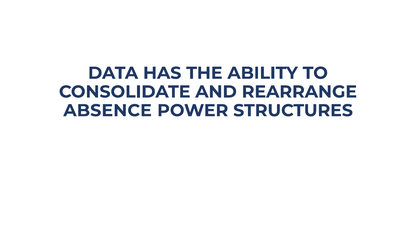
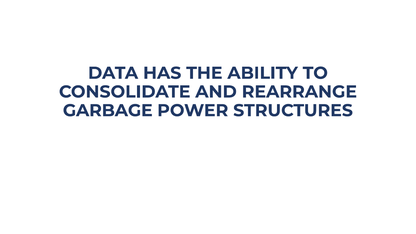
ABSENCE: ABSENCE -> GARBAGE
